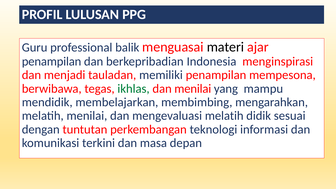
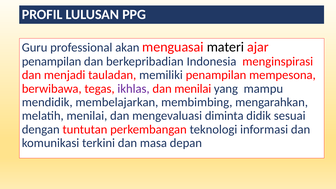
balik: balik -> akan
ikhlas colour: green -> purple
mengevaluasi melatih: melatih -> diminta
